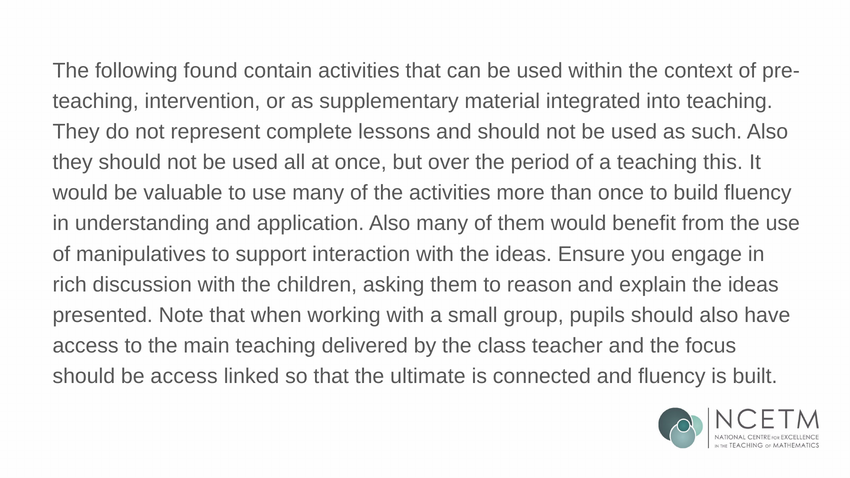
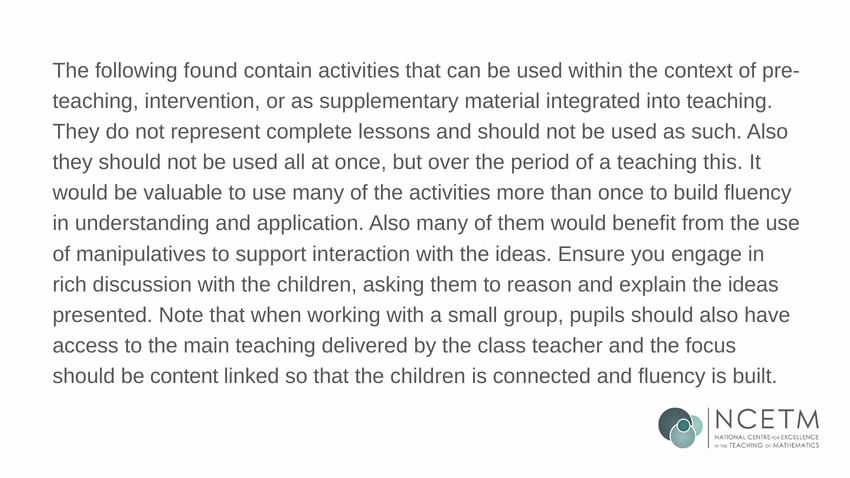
be access: access -> content
that the ultimate: ultimate -> children
